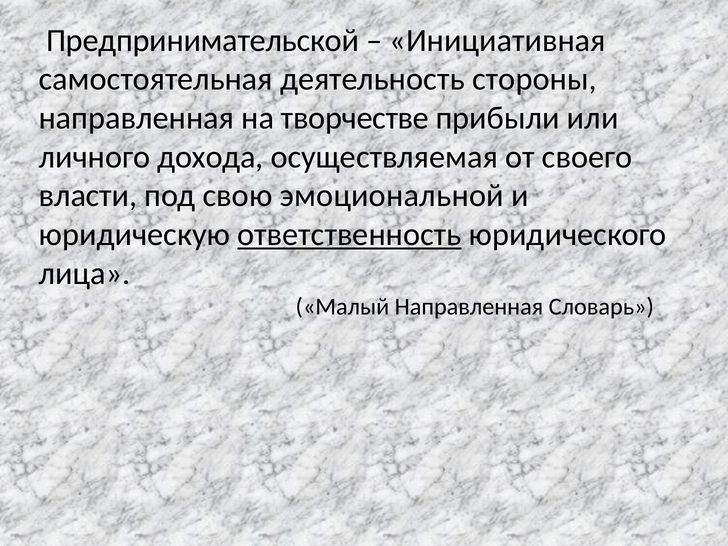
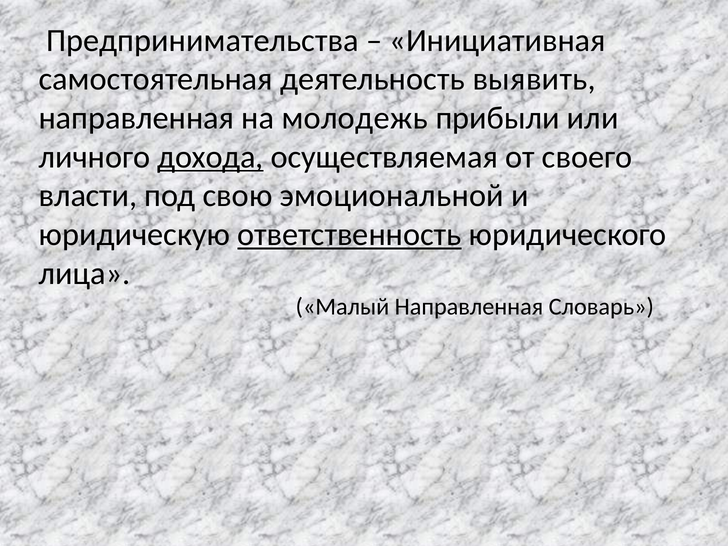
Предпринимательской: Предпринимательской -> Предпринимательства
стороны: стороны -> выявить
творчестве: творчестве -> молодежь
дохода underline: none -> present
